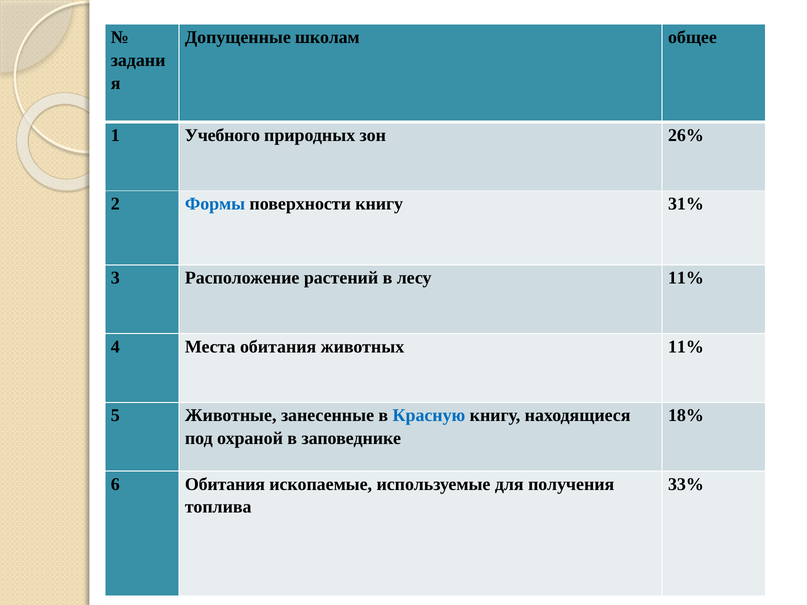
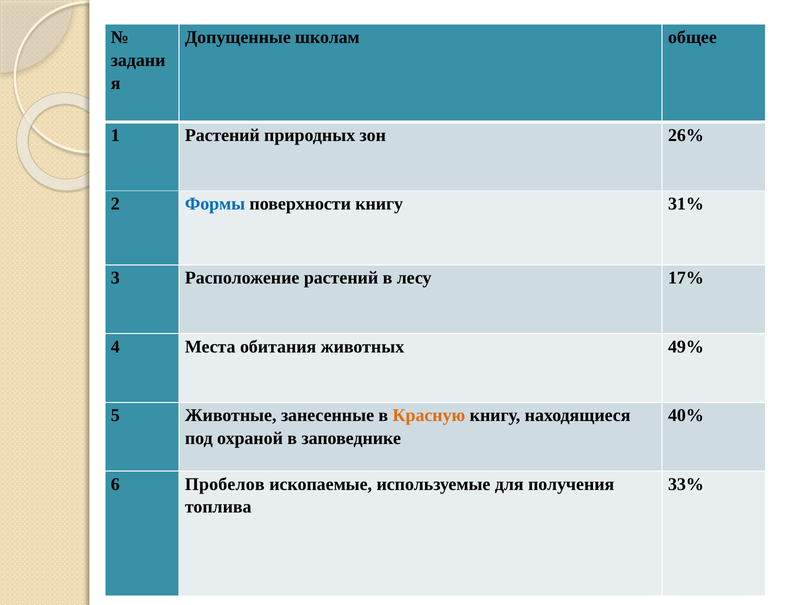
1 Учебного: Учебного -> Растений
лесу 11%: 11% -> 17%
животных 11%: 11% -> 49%
Красную colour: blue -> orange
18%: 18% -> 40%
6 Обитания: Обитания -> Пробелов
